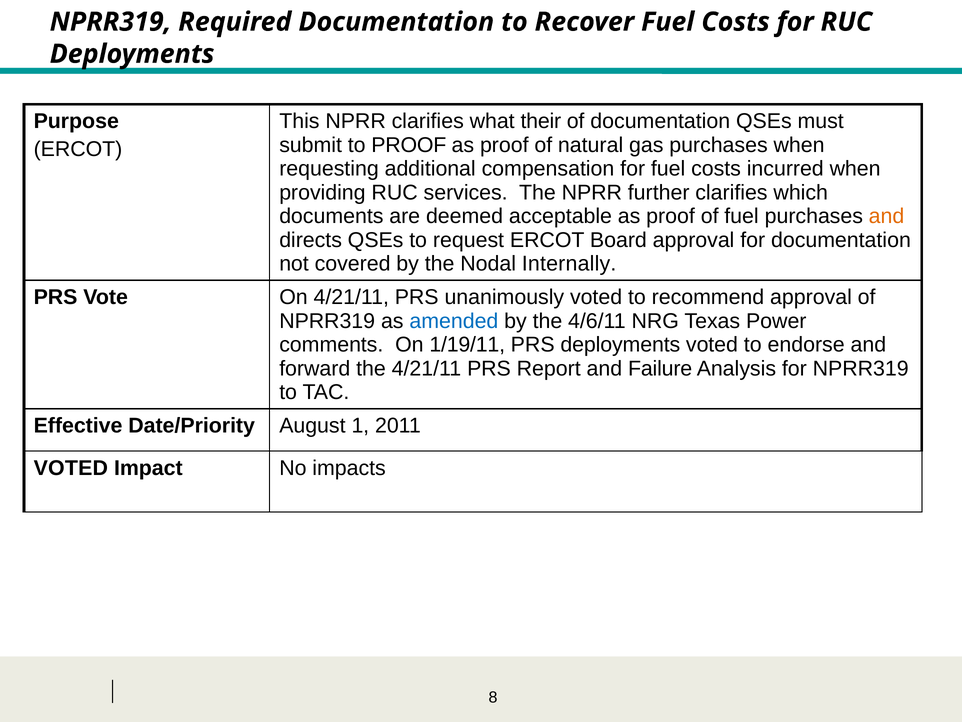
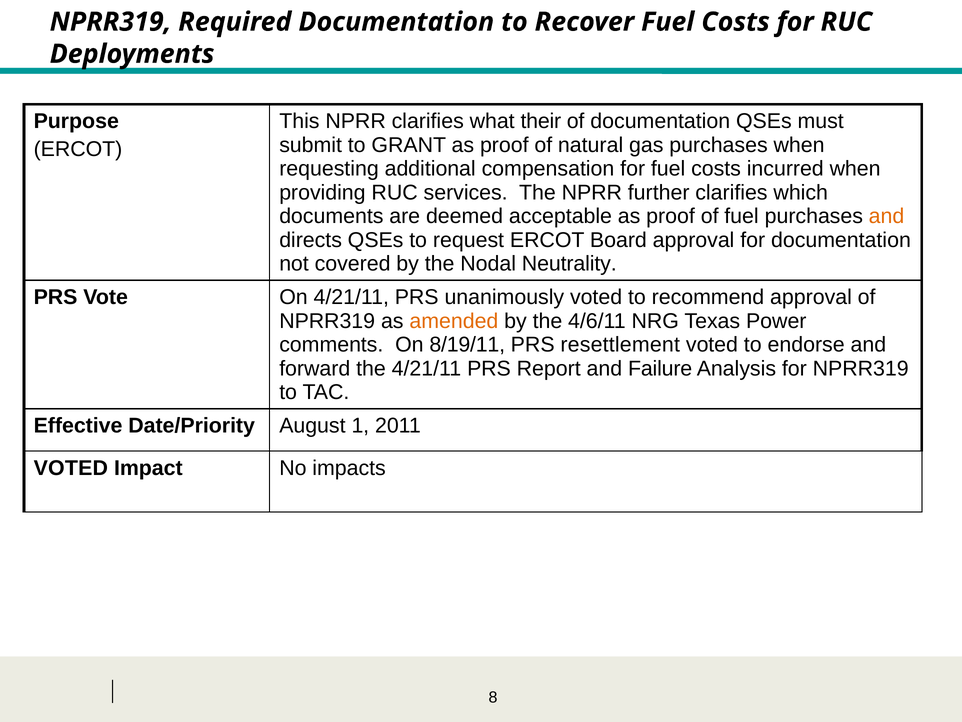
to PROOF: PROOF -> GRANT
Internally: Internally -> Neutrality
amended colour: blue -> orange
1/19/11: 1/19/11 -> 8/19/11
PRS deployments: deployments -> resettlement
